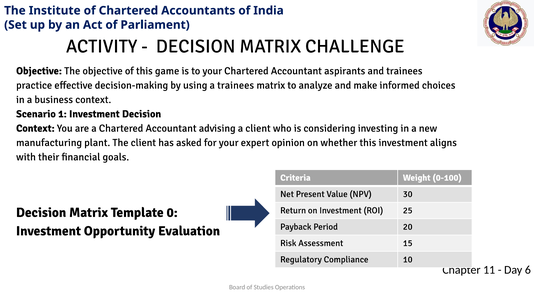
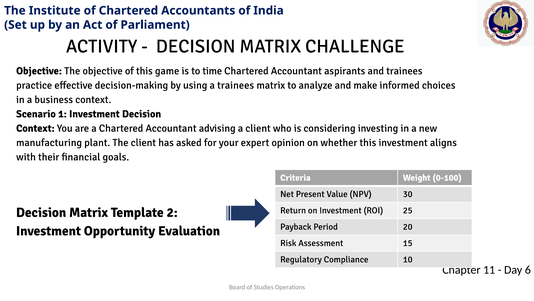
to your: your -> time
0: 0 -> 2
